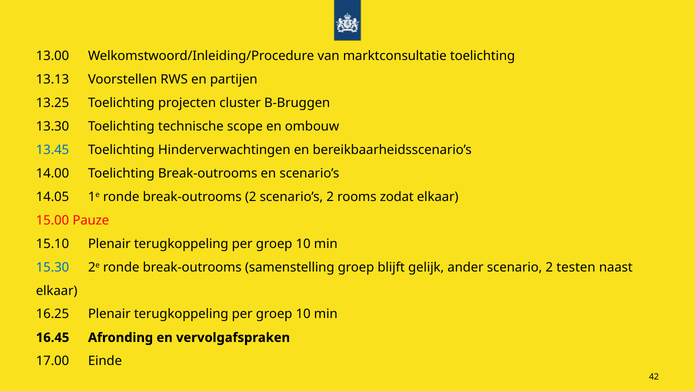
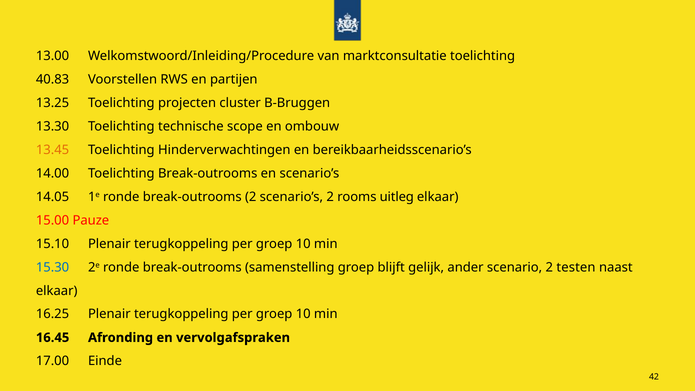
13.13: 13.13 -> 40.83
13.45 colour: blue -> orange
zodat: zodat -> uitleg
